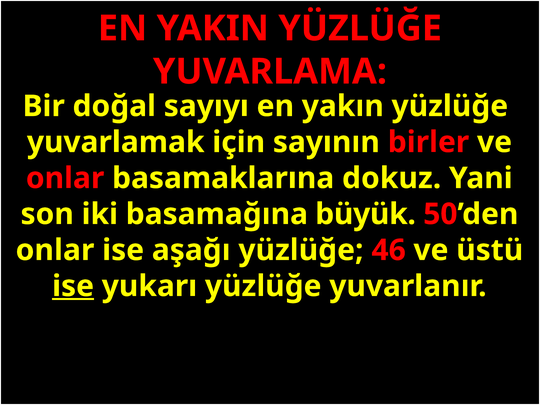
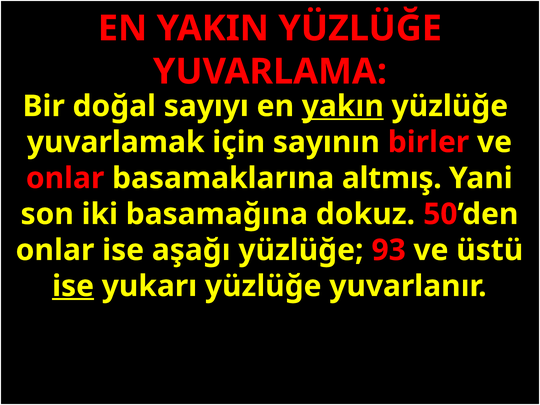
yakın underline: none -> present
dokuz: dokuz -> altmış
büyük: büyük -> dokuz
46: 46 -> 93
